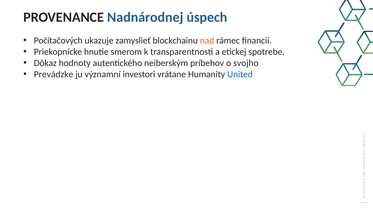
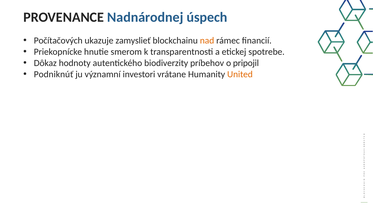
neiberským: neiberským -> biodiverzity
svojho: svojho -> pripojil
Prevádzke: Prevádzke -> Podniknúť
United colour: blue -> orange
